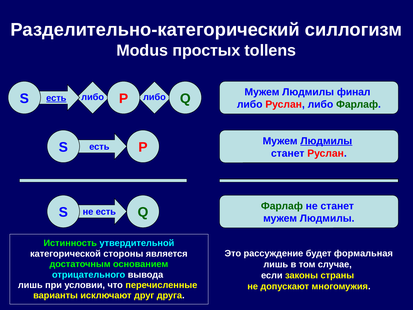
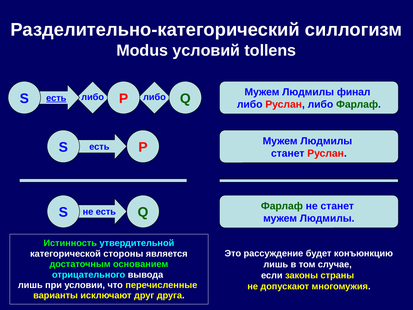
простых: простых -> условий
Людмилы at (326, 141) underline: present -> none
формальная: формальная -> конъюнкцию
